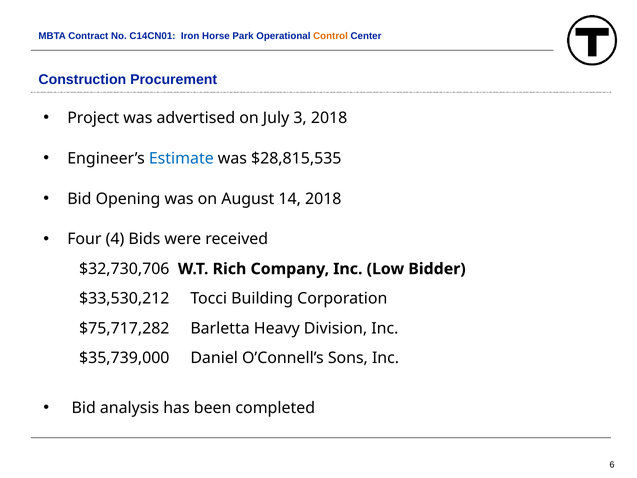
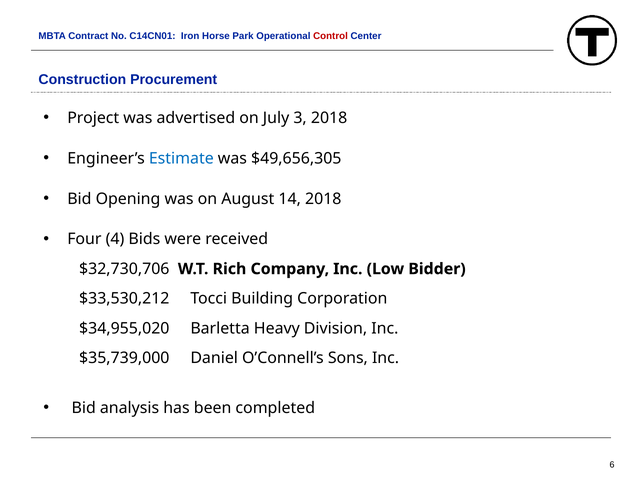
Control colour: orange -> red
$28,815,535: $28,815,535 -> $49,656,305
$75,717,282: $75,717,282 -> $34,955,020
